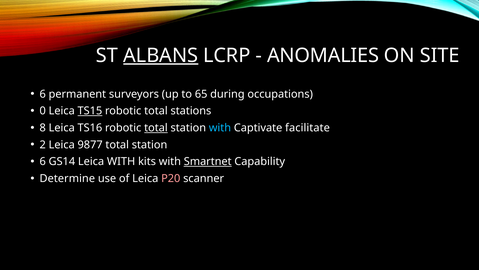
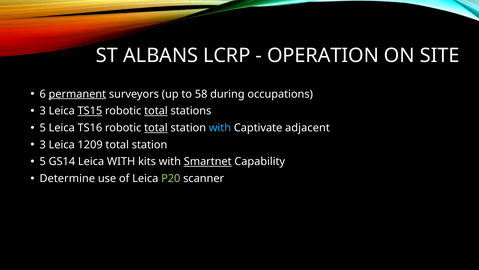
ALBANS underline: present -> none
ANOMALIES: ANOMALIES -> OPERATION
permanent underline: none -> present
65: 65 -> 58
0 at (43, 111): 0 -> 3
total at (156, 111) underline: none -> present
8 at (43, 128): 8 -> 5
facilitate: facilitate -> adjacent
2 at (43, 144): 2 -> 3
9877: 9877 -> 1209
6 at (43, 161): 6 -> 5
P20 colour: pink -> light green
